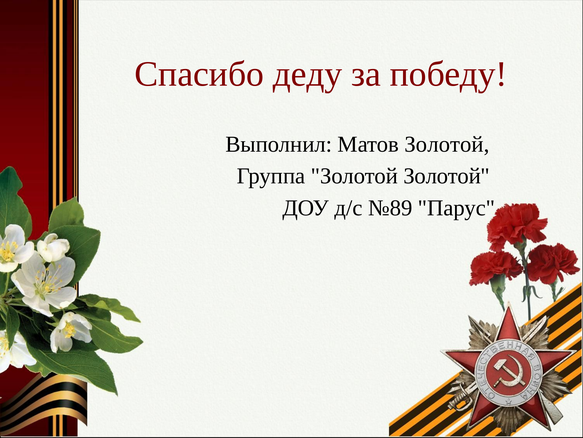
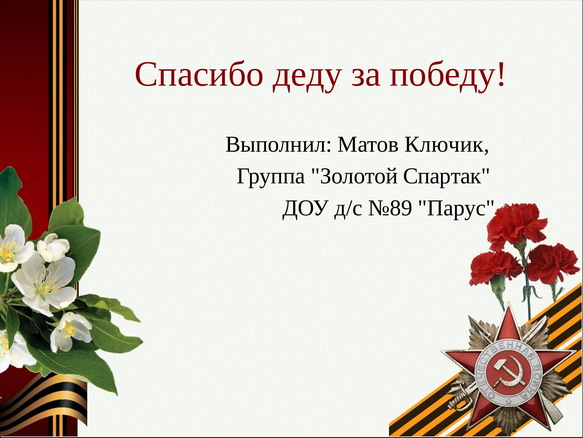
Матов Золотой: Золотой -> Ключик
Золотой Золотой: Золотой -> Спартак
